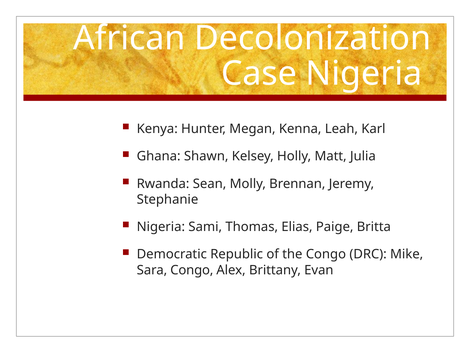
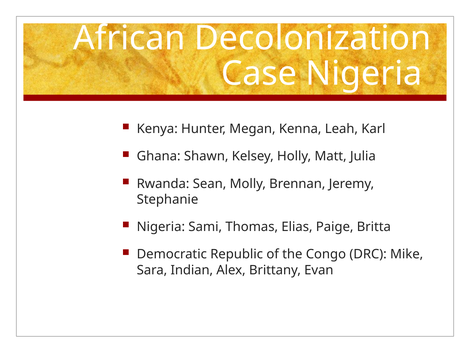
Sara Congo: Congo -> Indian
